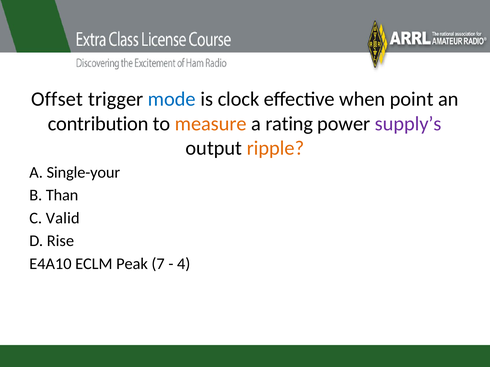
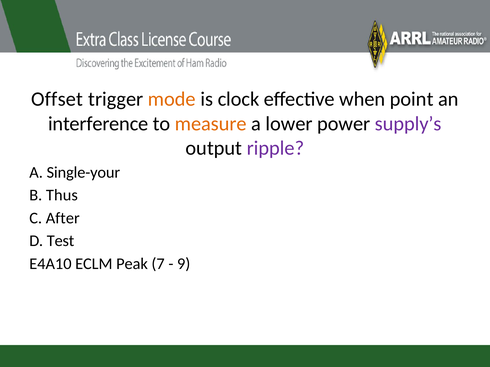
mode colour: blue -> orange
contribution: contribution -> interference
rating: rating -> lower
ripple colour: orange -> purple
Than: Than -> Thus
Valid: Valid -> After
Rise: Rise -> Test
4: 4 -> 9
